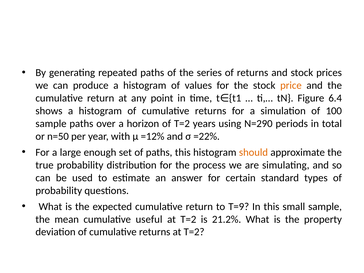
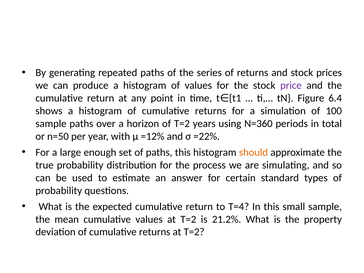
price colour: orange -> purple
N=290: N=290 -> N=360
T=9: T=9 -> T=4
cumulative useful: useful -> values
